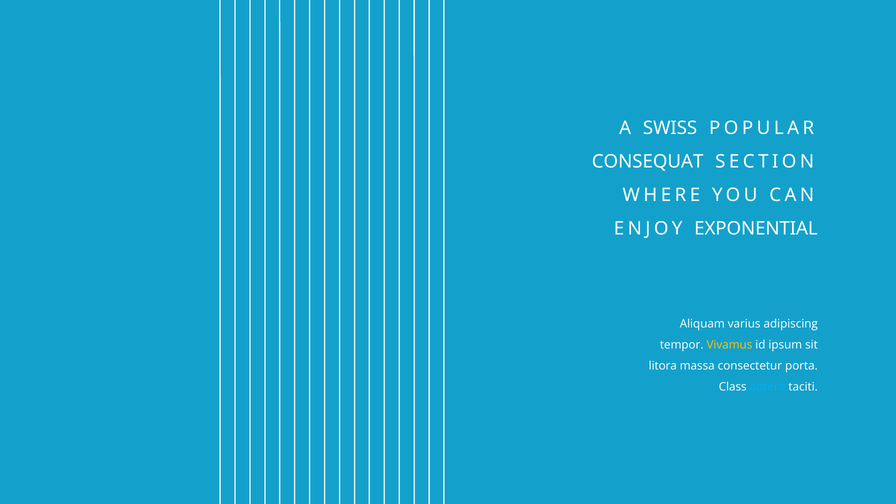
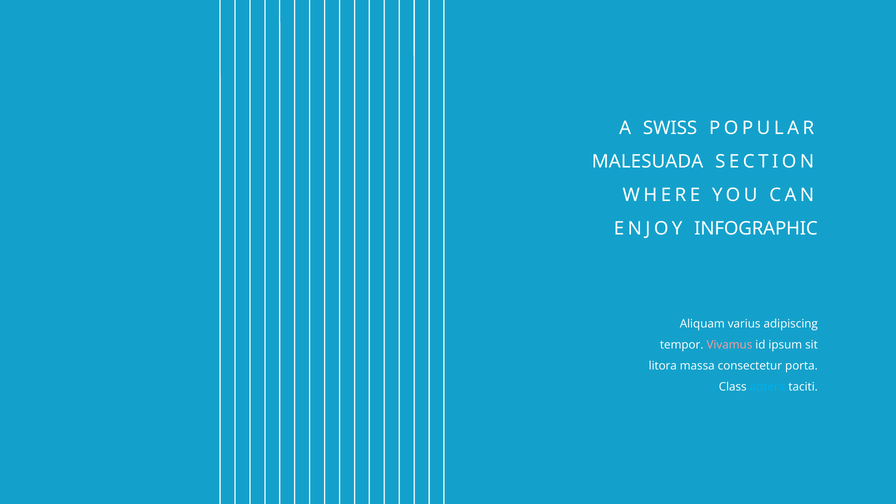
CONSEQUAT: CONSEQUAT -> MALESUADA
EXPONENTIAL: EXPONENTIAL -> INFOGRAPHIC
Vivamus colour: yellow -> pink
